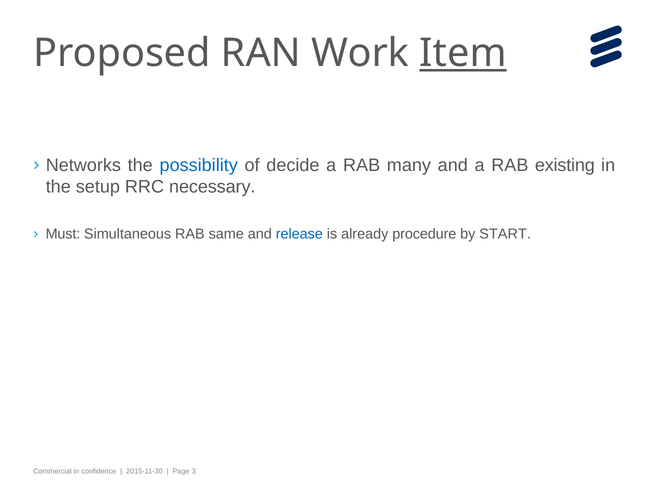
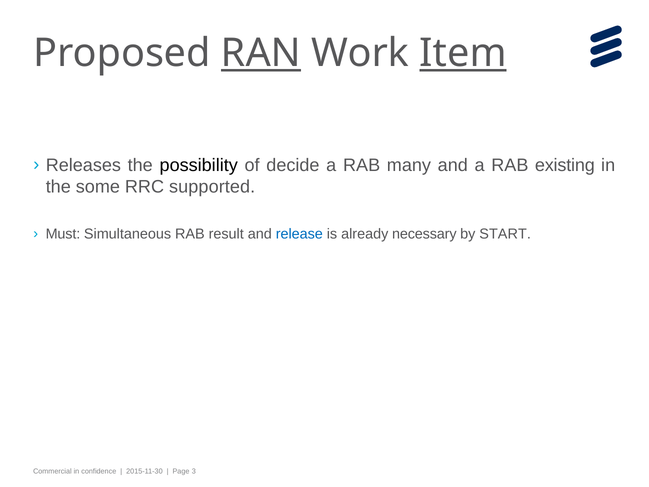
RAN underline: none -> present
Networks: Networks -> Releases
possibility colour: blue -> black
setup: setup -> some
necessary: necessary -> supported
same: same -> result
procedure: procedure -> necessary
